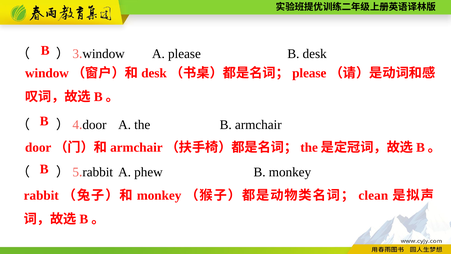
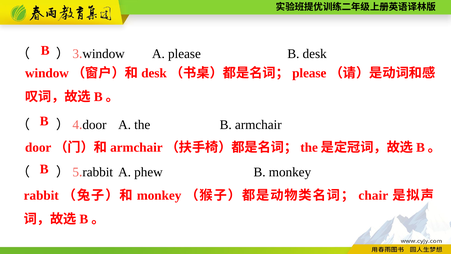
clean: clean -> chair
